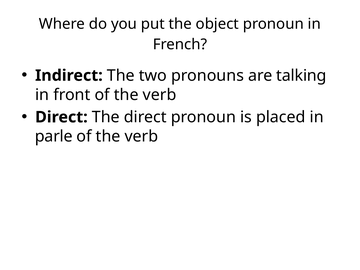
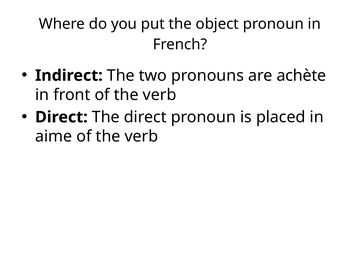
talking: talking -> achète
parle: parle -> aime
